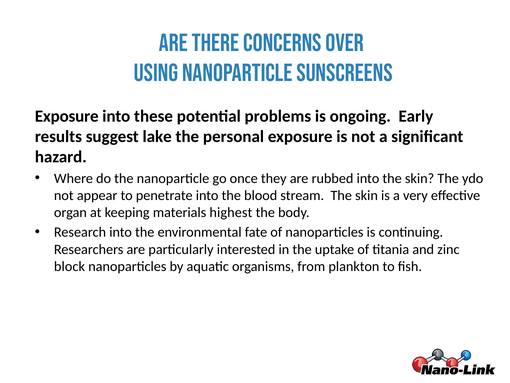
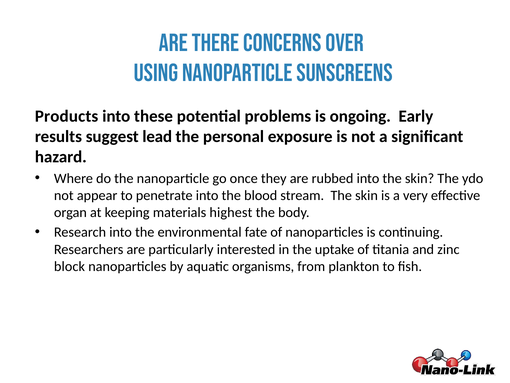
Exposure at (67, 116): Exposure -> Products
lake: lake -> lead
